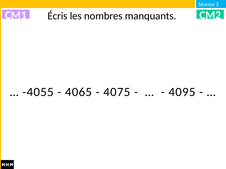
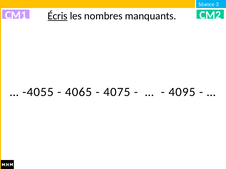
Écris underline: none -> present
